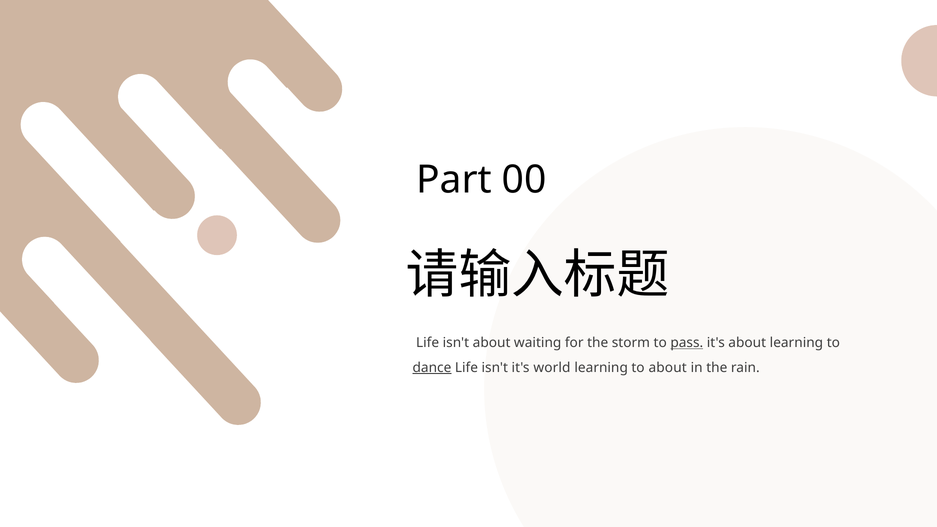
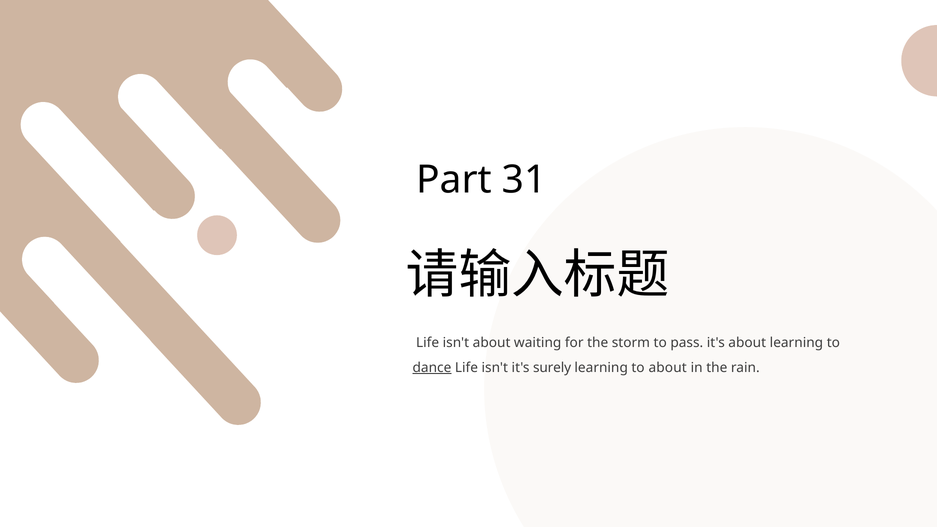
00: 00 -> 31
pass underline: present -> none
world: world -> surely
